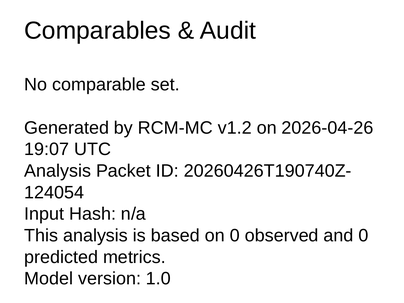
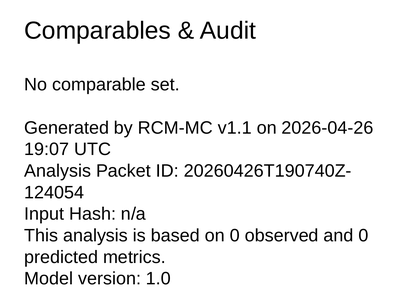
v1.2: v1.2 -> v1.1
